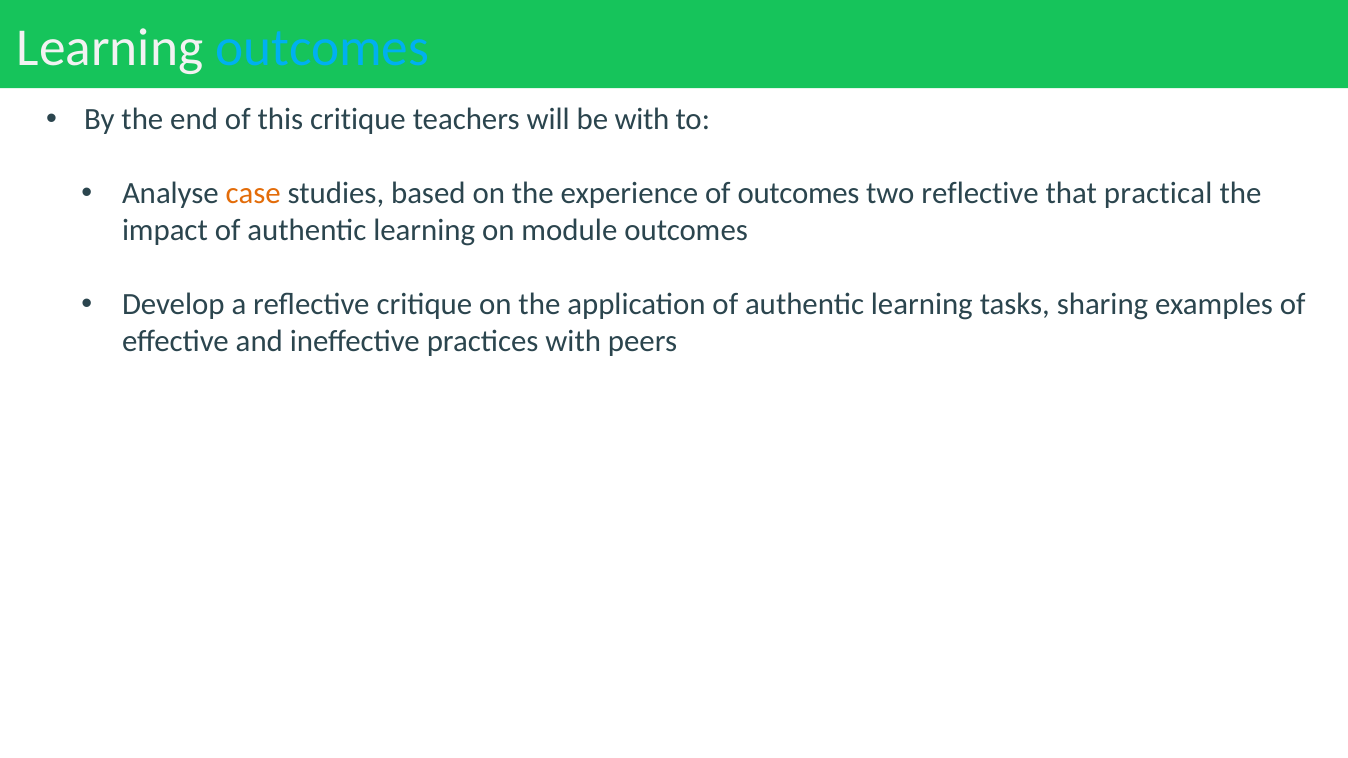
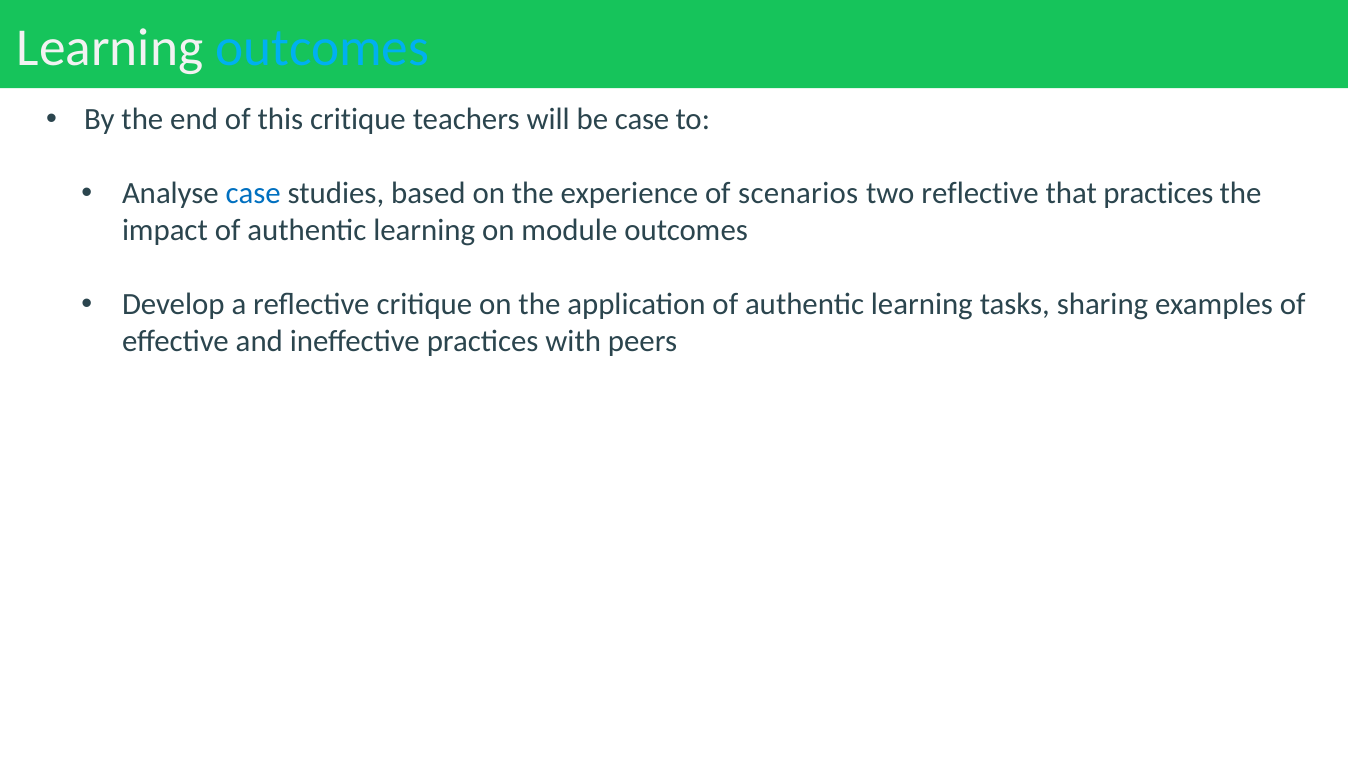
be with: with -> case
case at (253, 194) colour: orange -> blue
of outcomes: outcomes -> scenarios
that practical: practical -> practices
